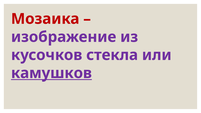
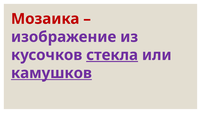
стекла underline: none -> present
